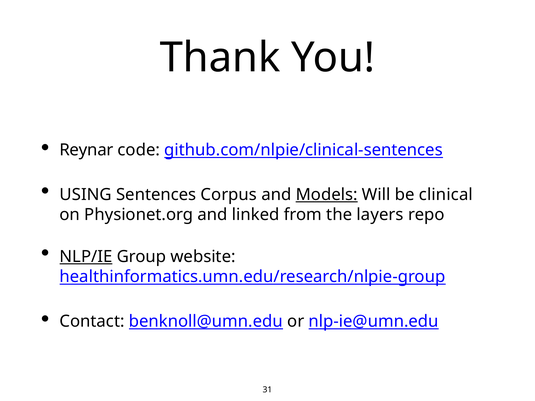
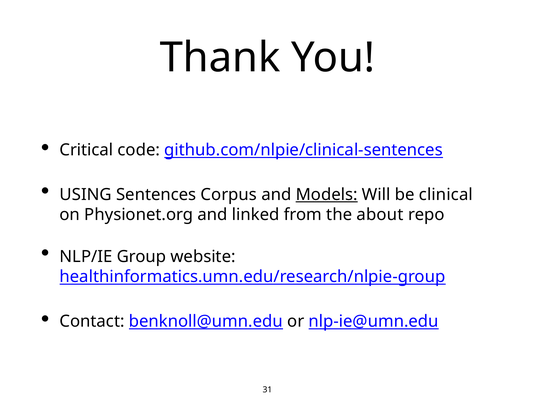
Reynar: Reynar -> Critical
layers: layers -> about
NLP/IE underline: present -> none
